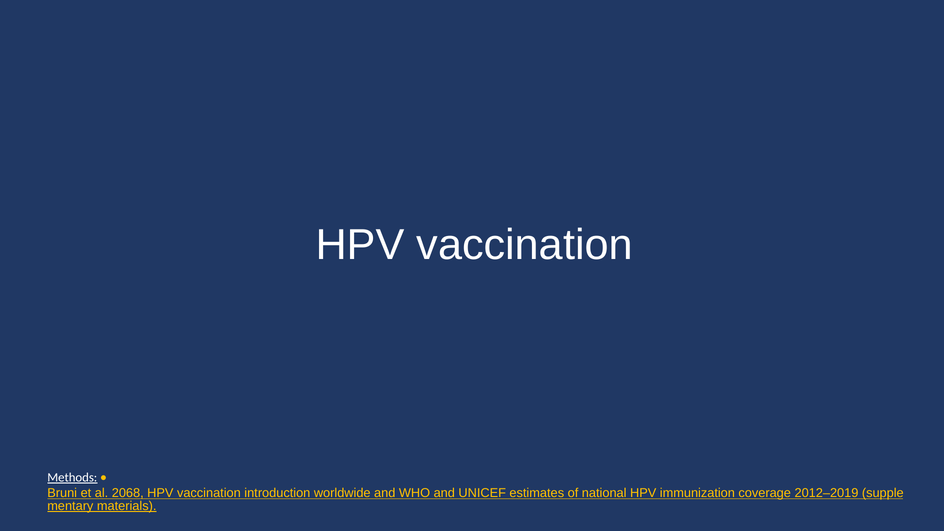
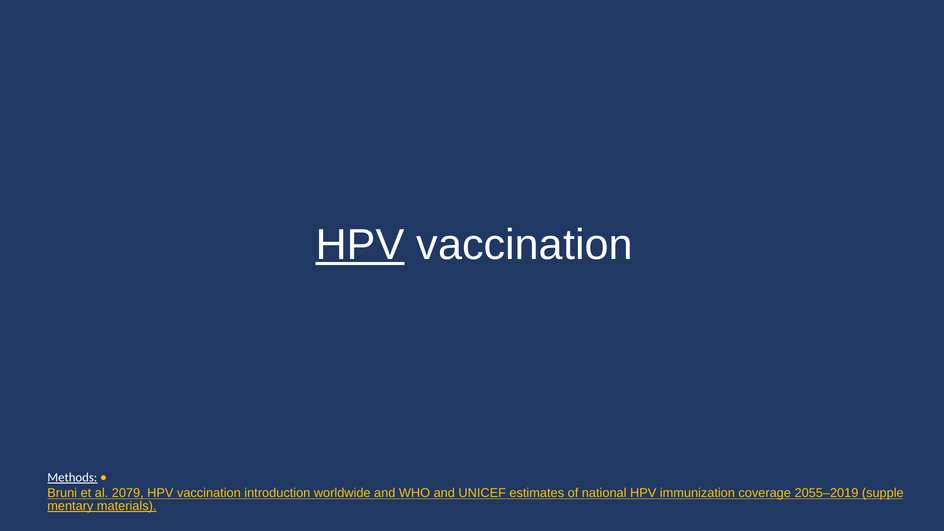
HPV at (360, 245) underline: none -> present
2068: 2068 -> 2079
2012–2019: 2012–2019 -> 2055–2019
